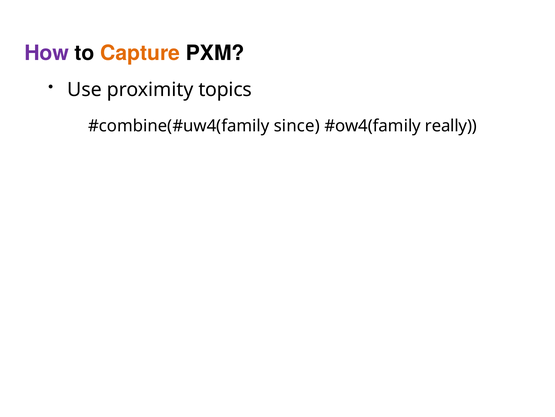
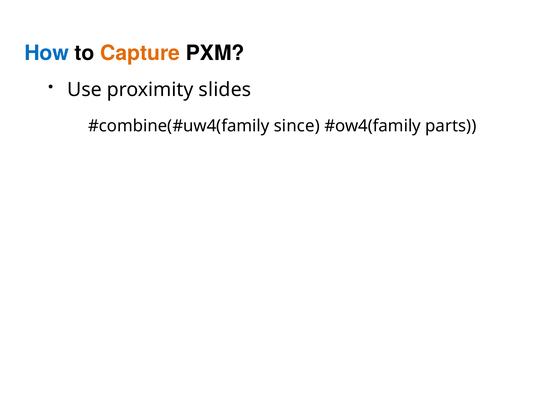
How colour: purple -> blue
topics: topics -> slides
really: really -> parts
